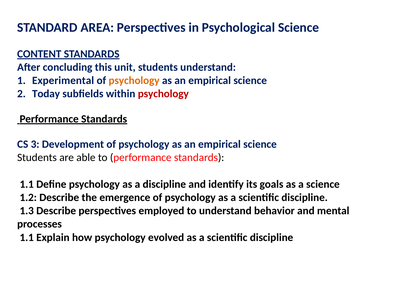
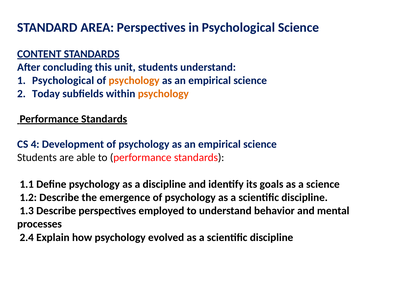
1 Experimental: Experimental -> Psychological
psychology at (163, 94) colour: red -> orange
3: 3 -> 4
1.1 at (27, 237): 1.1 -> 2.4
